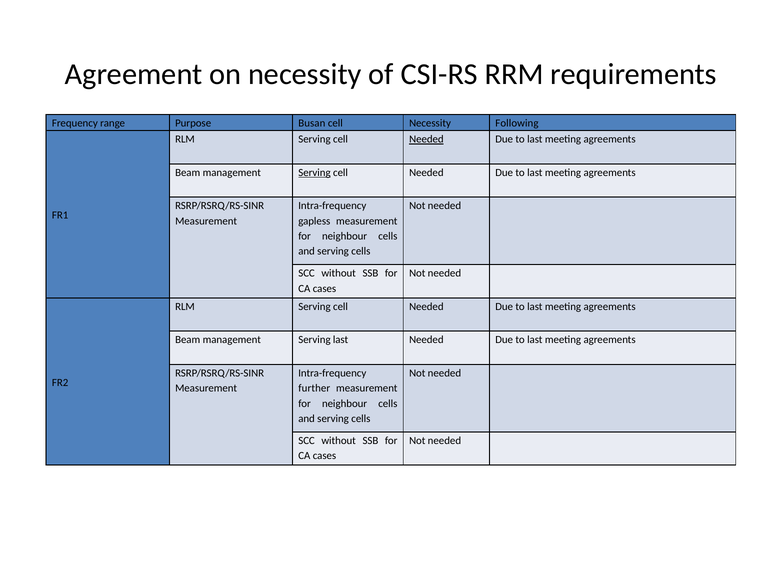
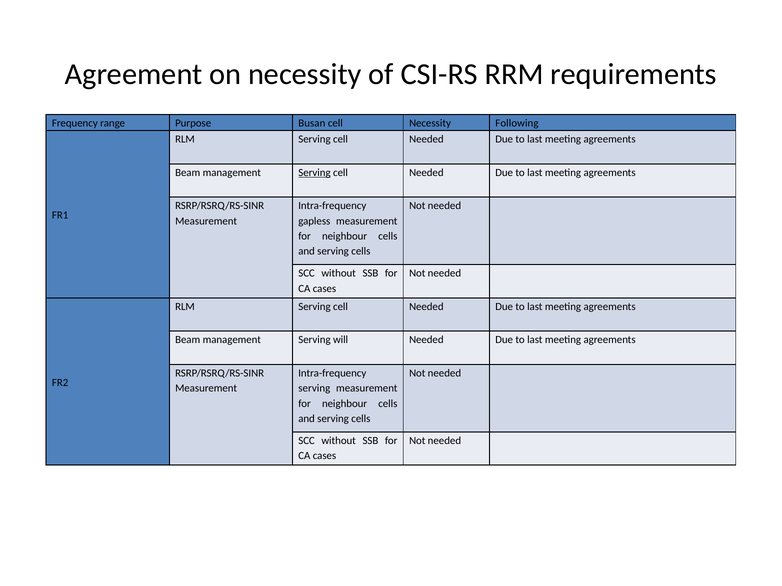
Needed at (426, 139) underline: present -> none
Serving last: last -> will
further at (314, 389): further -> serving
